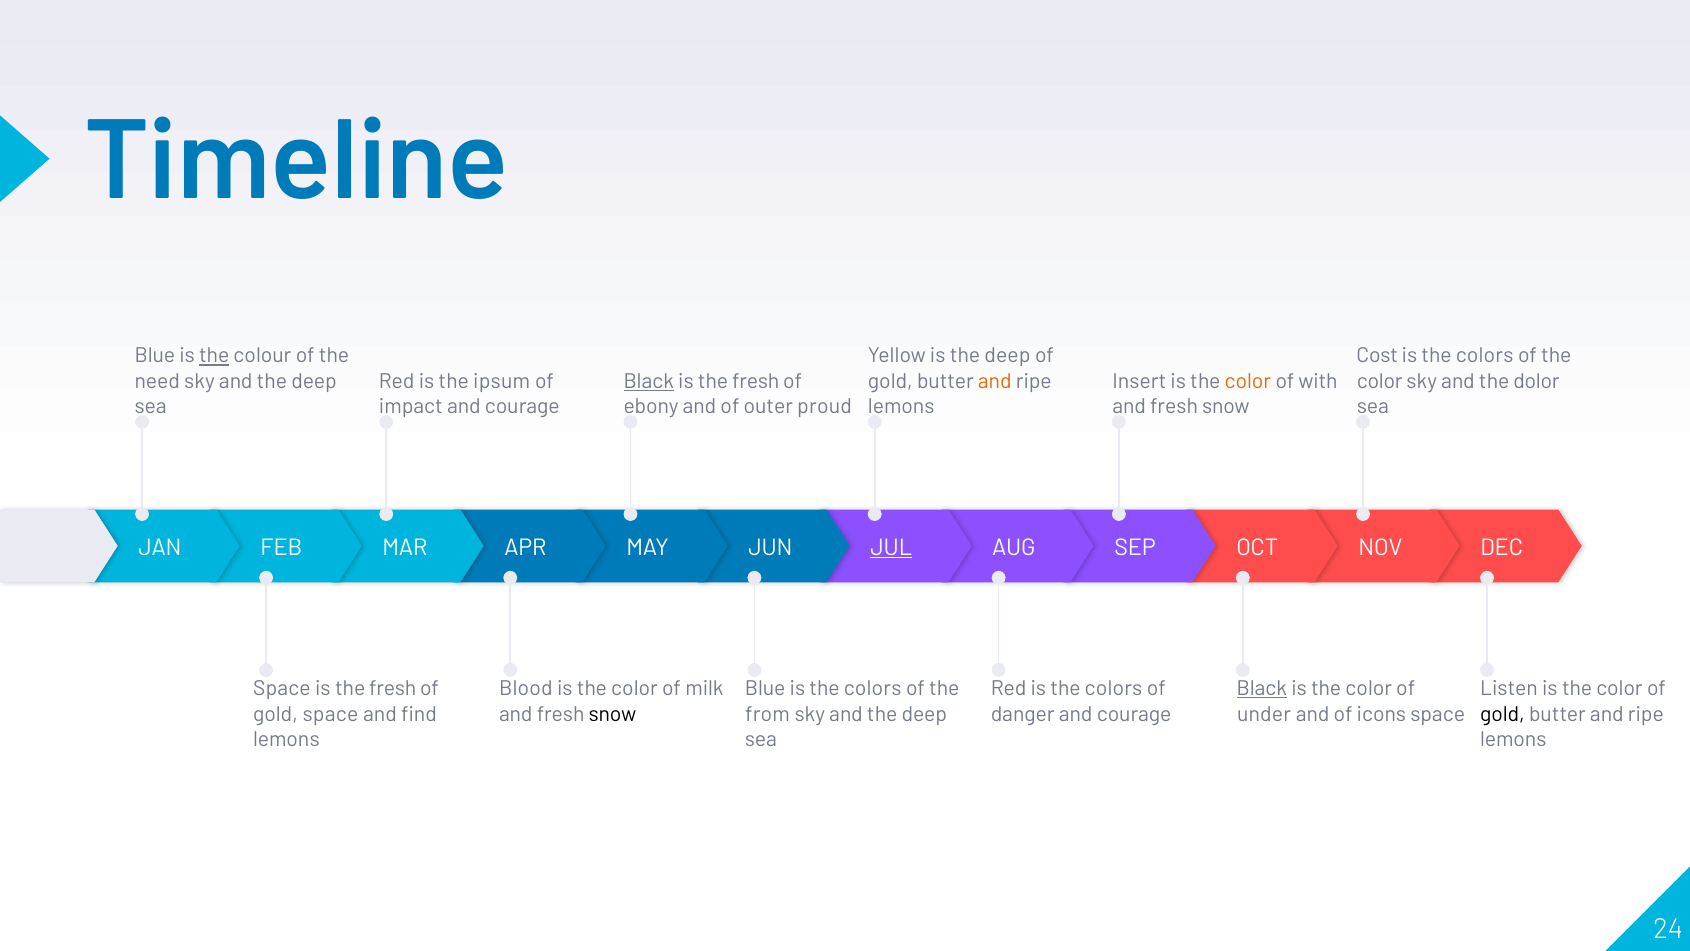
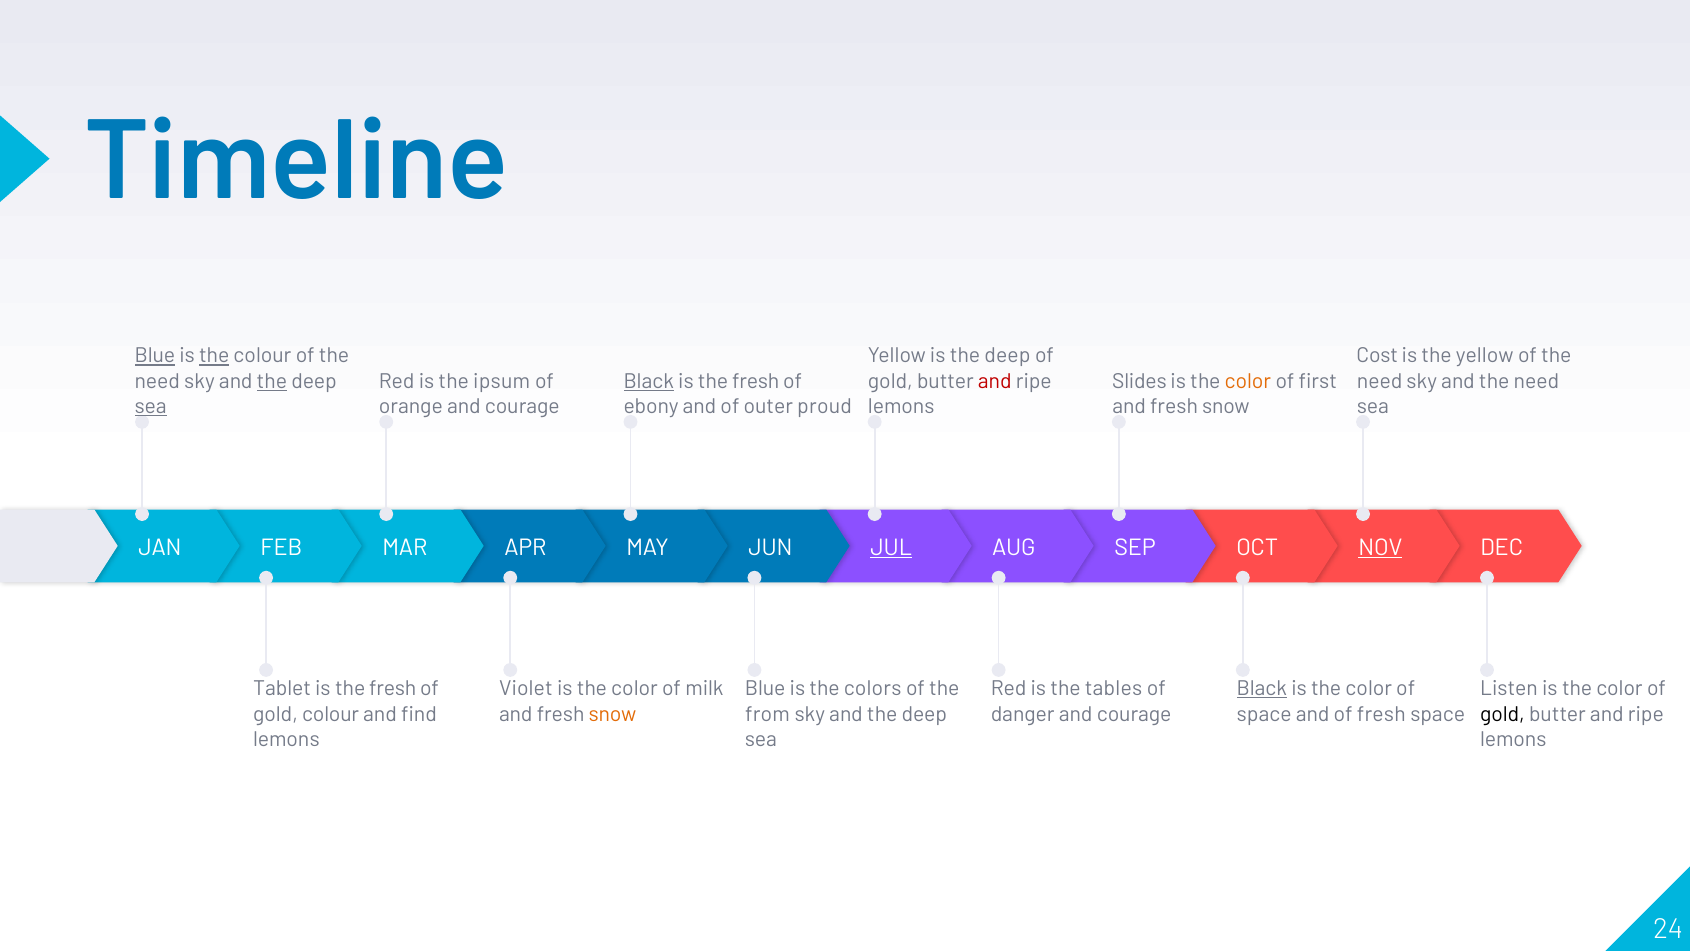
Blue at (155, 356) underline: none -> present
colors at (1485, 356): colors -> yellow
the at (272, 381) underline: none -> present
and at (995, 381) colour: orange -> red
Insert: Insert -> Slides
with: with -> first
color at (1380, 381): color -> need
and the dolor: dolor -> need
sea at (151, 407) underline: none -> present
impact: impact -> orange
NOV underline: none -> present
Space at (282, 688): Space -> Tablet
Blood: Blood -> Violet
Red is the colors: colors -> tables
gold space: space -> colour
snow at (613, 714) colour: black -> orange
under at (1264, 714): under -> space
of icons: icons -> fresh
